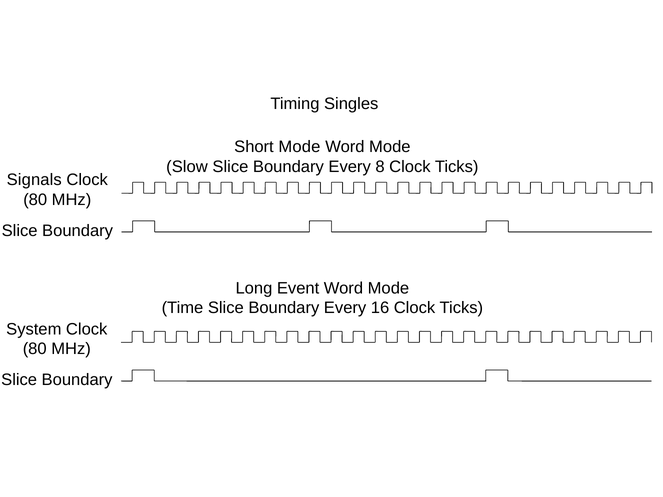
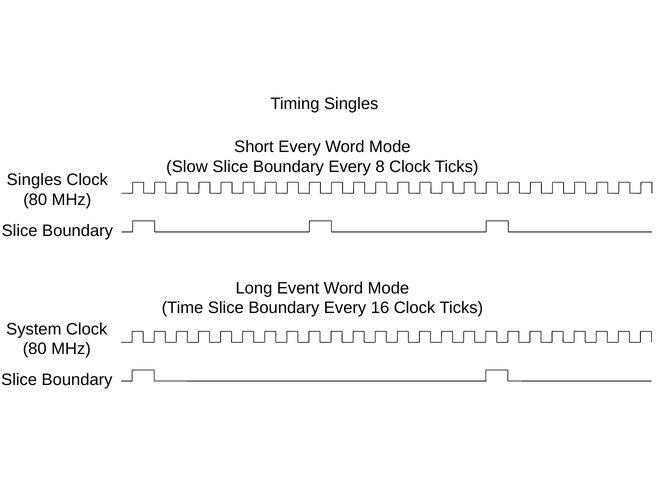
Short Mode: Mode -> Every
Signals at (34, 180): Signals -> Singles
